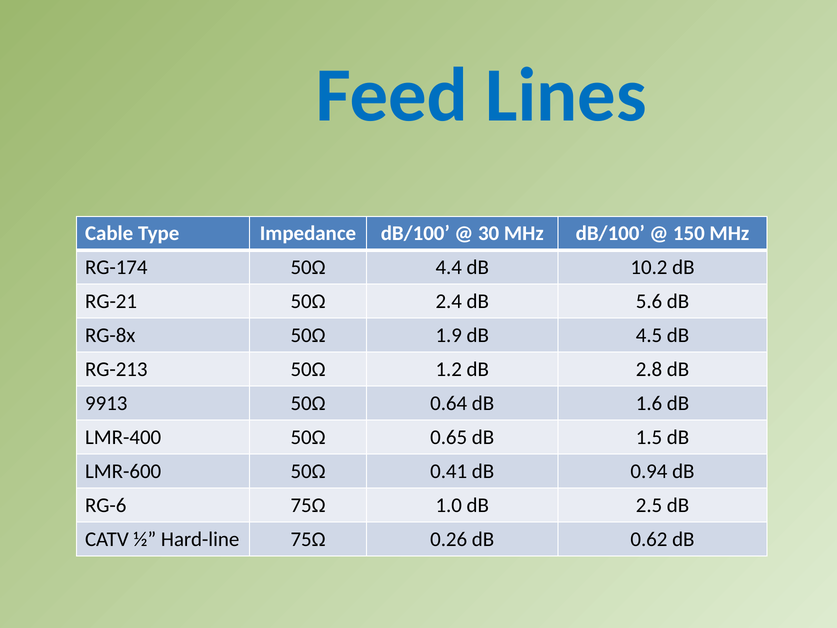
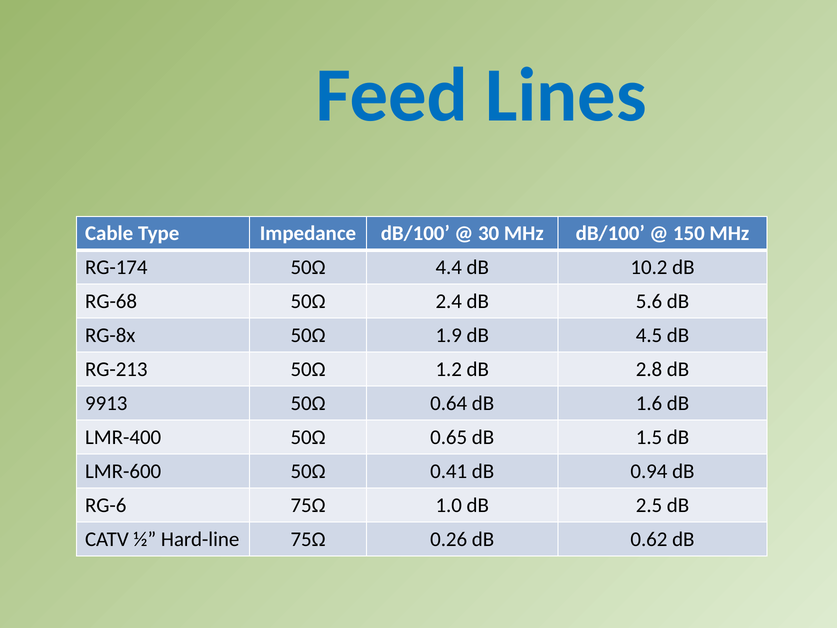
RG-21: RG-21 -> RG-68
